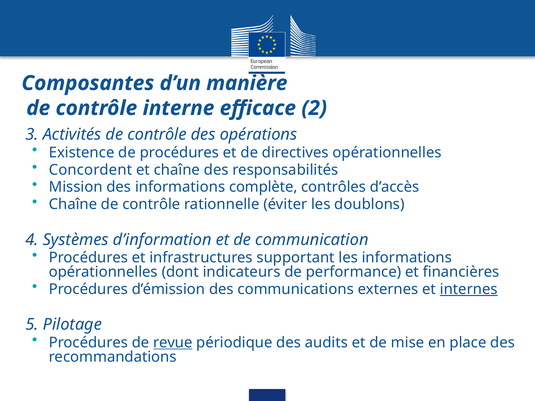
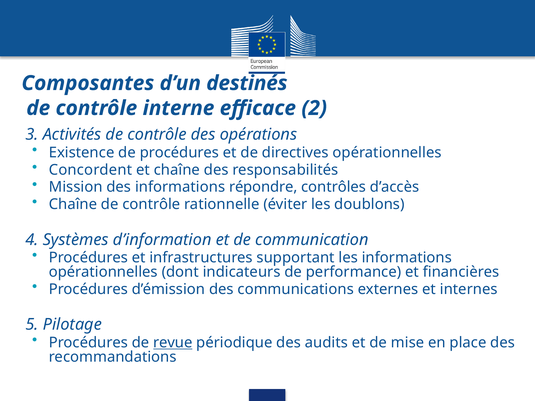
manière: manière -> destinés
complète: complète -> répondre
internes underline: present -> none
